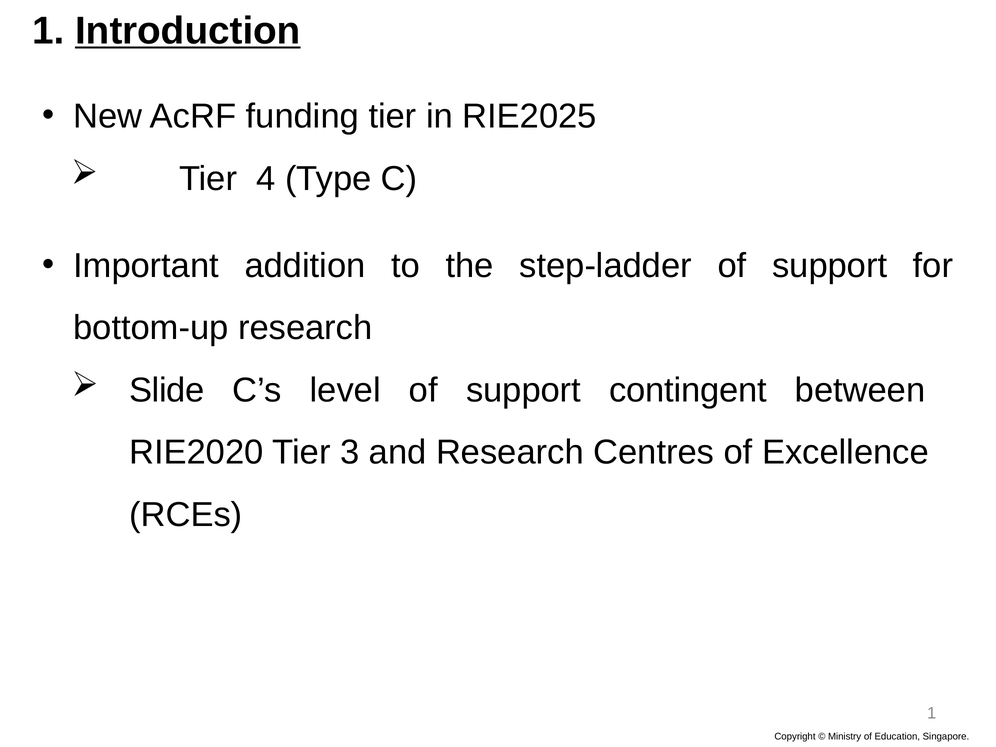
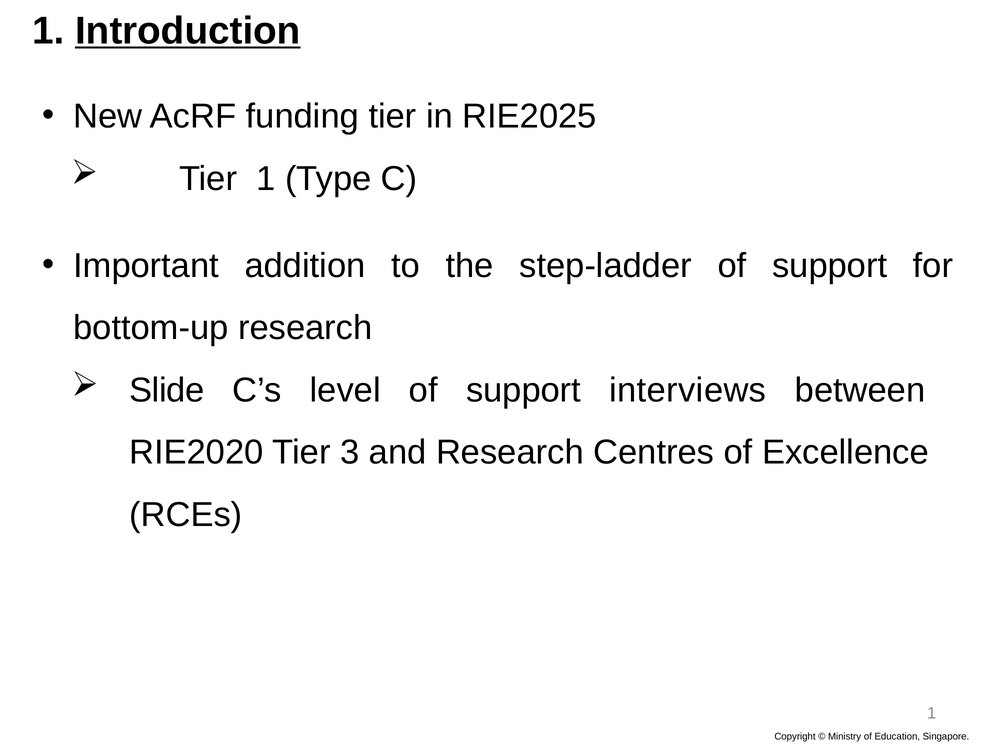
Tier 4: 4 -> 1
contingent: contingent -> interviews
